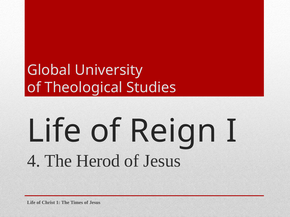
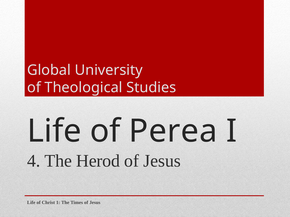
Reign: Reign -> Perea
